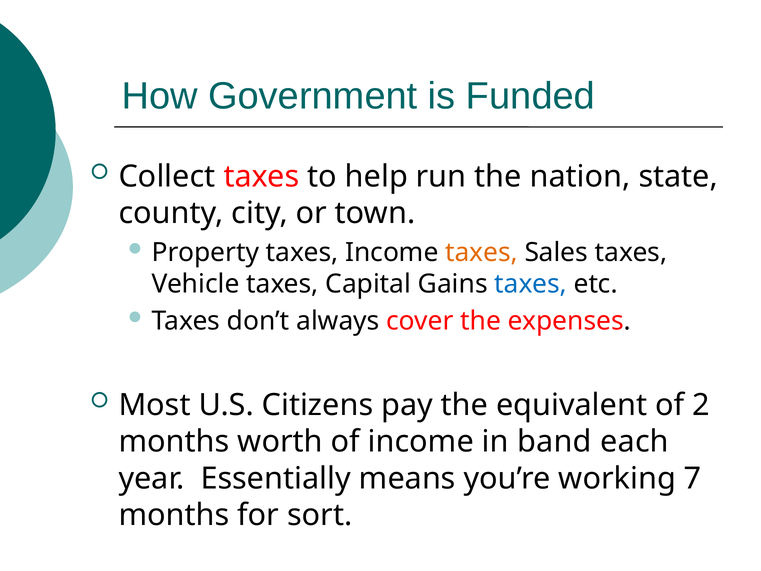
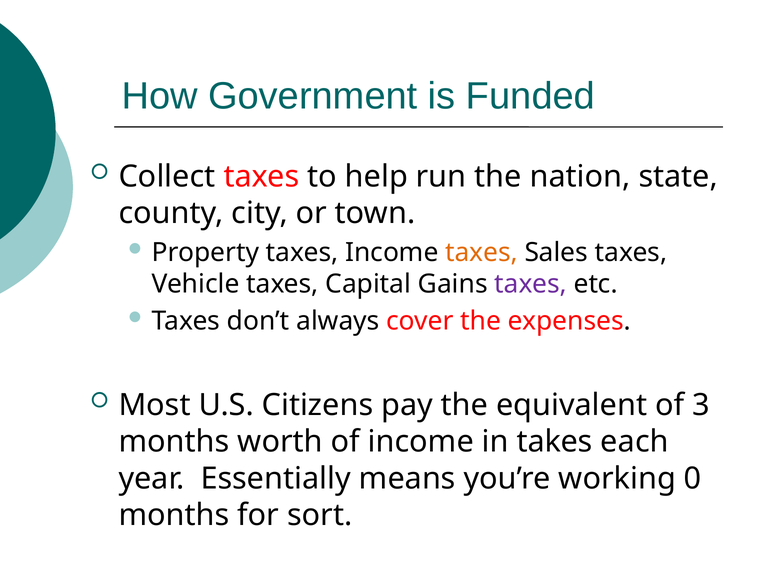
taxes at (531, 284) colour: blue -> purple
2: 2 -> 3
band: band -> takes
7: 7 -> 0
